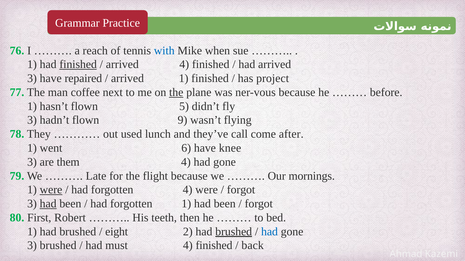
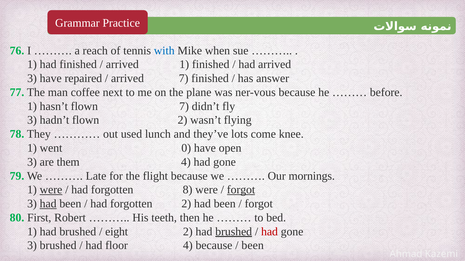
finished at (78, 65) underline: present -> none
arrived 4: 4 -> 1
arrived 1: 1 -> 7
project: project -> answer
the at (176, 93) underline: present -> none
flown 5: 5 -> 7
flown 9: 9 -> 2
call: call -> lots
after: after -> knee
6: 6 -> 0
knee: knee -> open
forgotten 4: 4 -> 8
forgot at (241, 190) underline: none -> present
forgotten 1: 1 -> 2
had at (270, 232) colour: blue -> red
must: must -> floor
finished at (214, 246): finished -> because
back at (253, 246): back -> been
